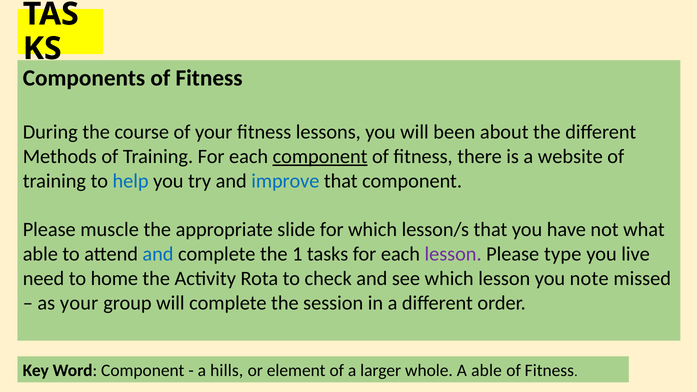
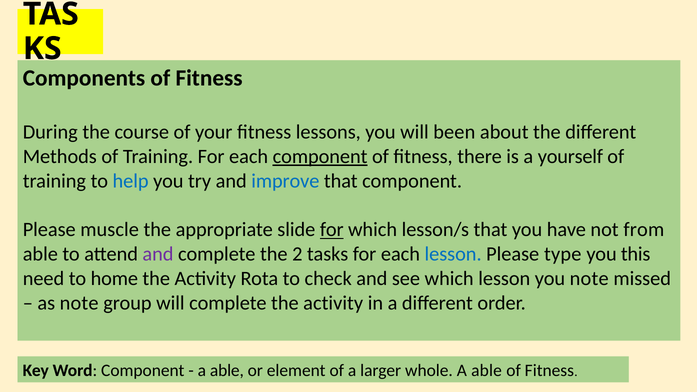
website: website -> yourself
for at (332, 230) underline: none -> present
what: what -> from
and at (158, 254) colour: blue -> purple
1: 1 -> 2
lesson at (453, 254) colour: purple -> blue
live: live -> this
as your: your -> note
complete the session: session -> activity
hills at (227, 371): hills -> able
